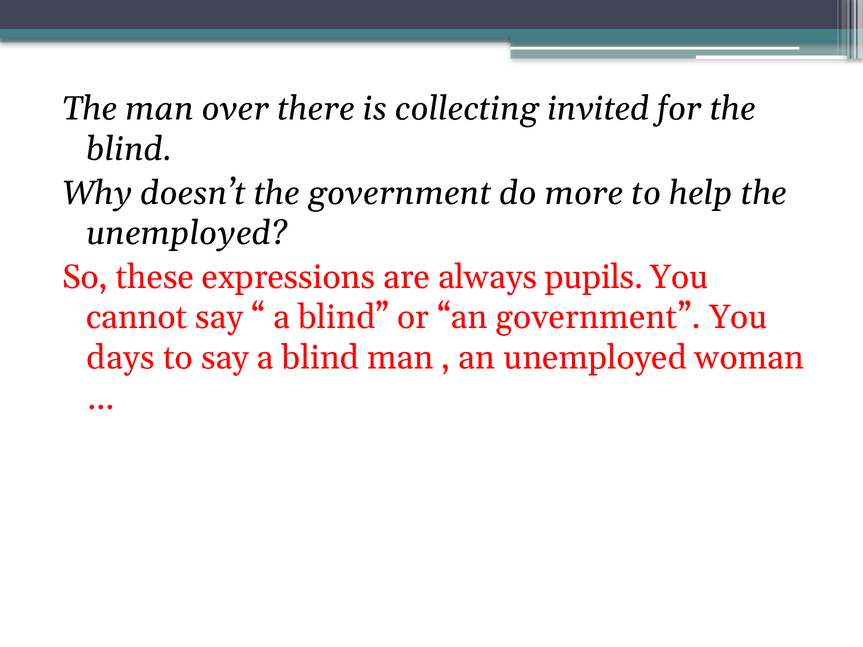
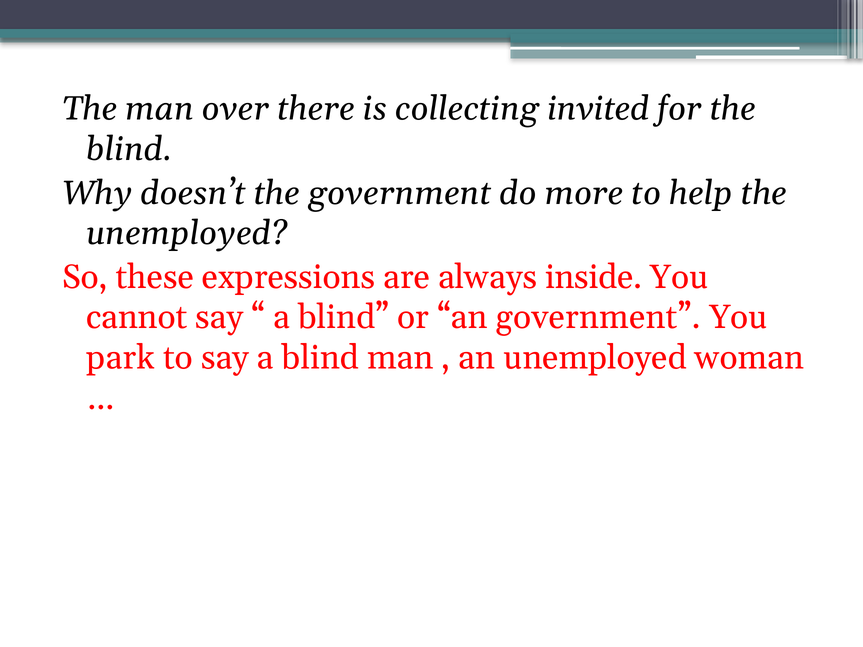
pupils: pupils -> inside
days: days -> park
